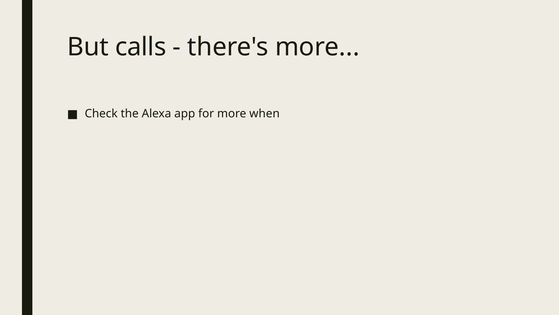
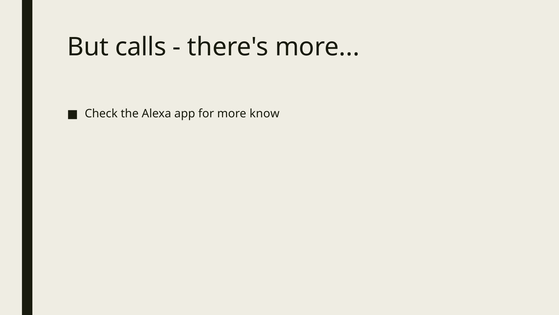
when: when -> know
